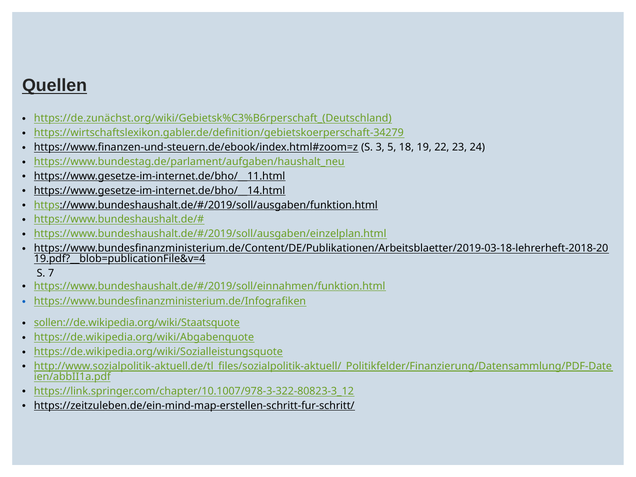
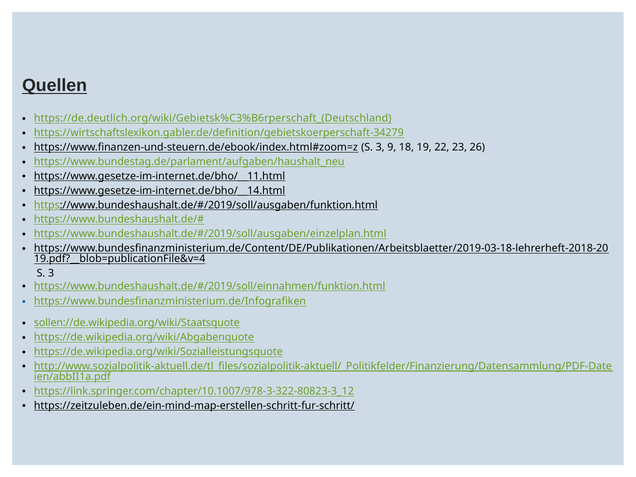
https://de.zunächst.org/wiki/Gebietsk%C3%B6rperschaft_(Deutschland: https://de.zunächst.org/wiki/Gebietsk%C3%B6rperschaft_(Deutschland -> https://de.deutlich.org/wiki/Gebietsk%C3%B6rperschaft_(Deutschland
5: 5 -> 9
24: 24 -> 26
7 at (51, 273): 7 -> 3
